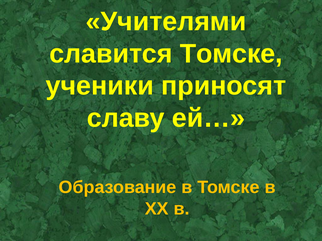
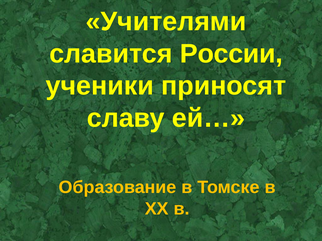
славится Томске: Томске -> России
